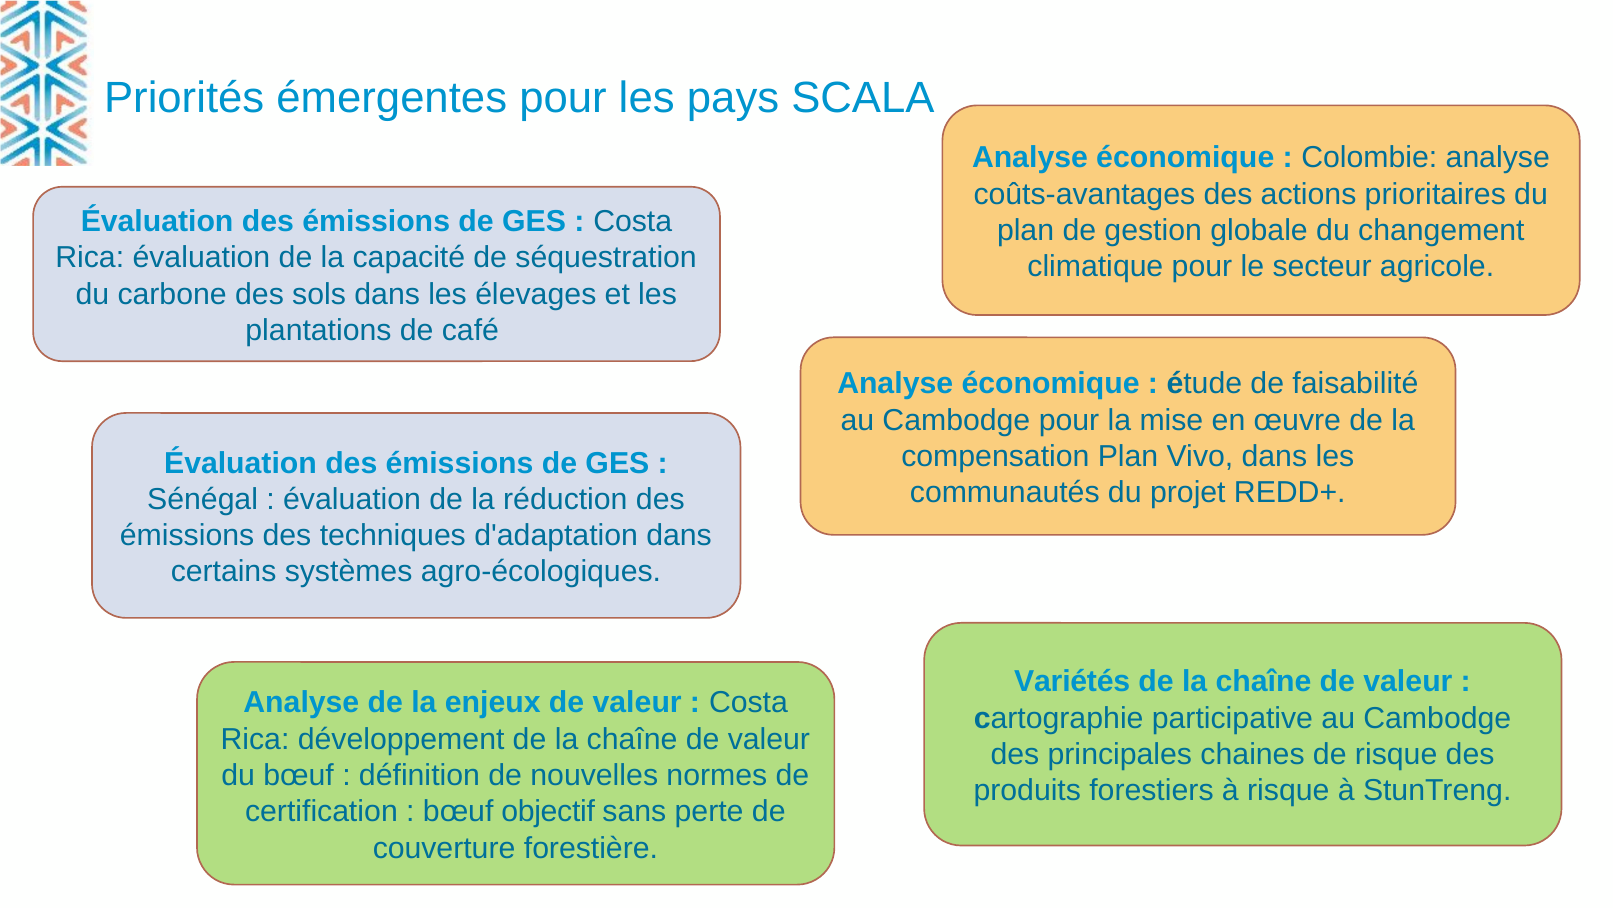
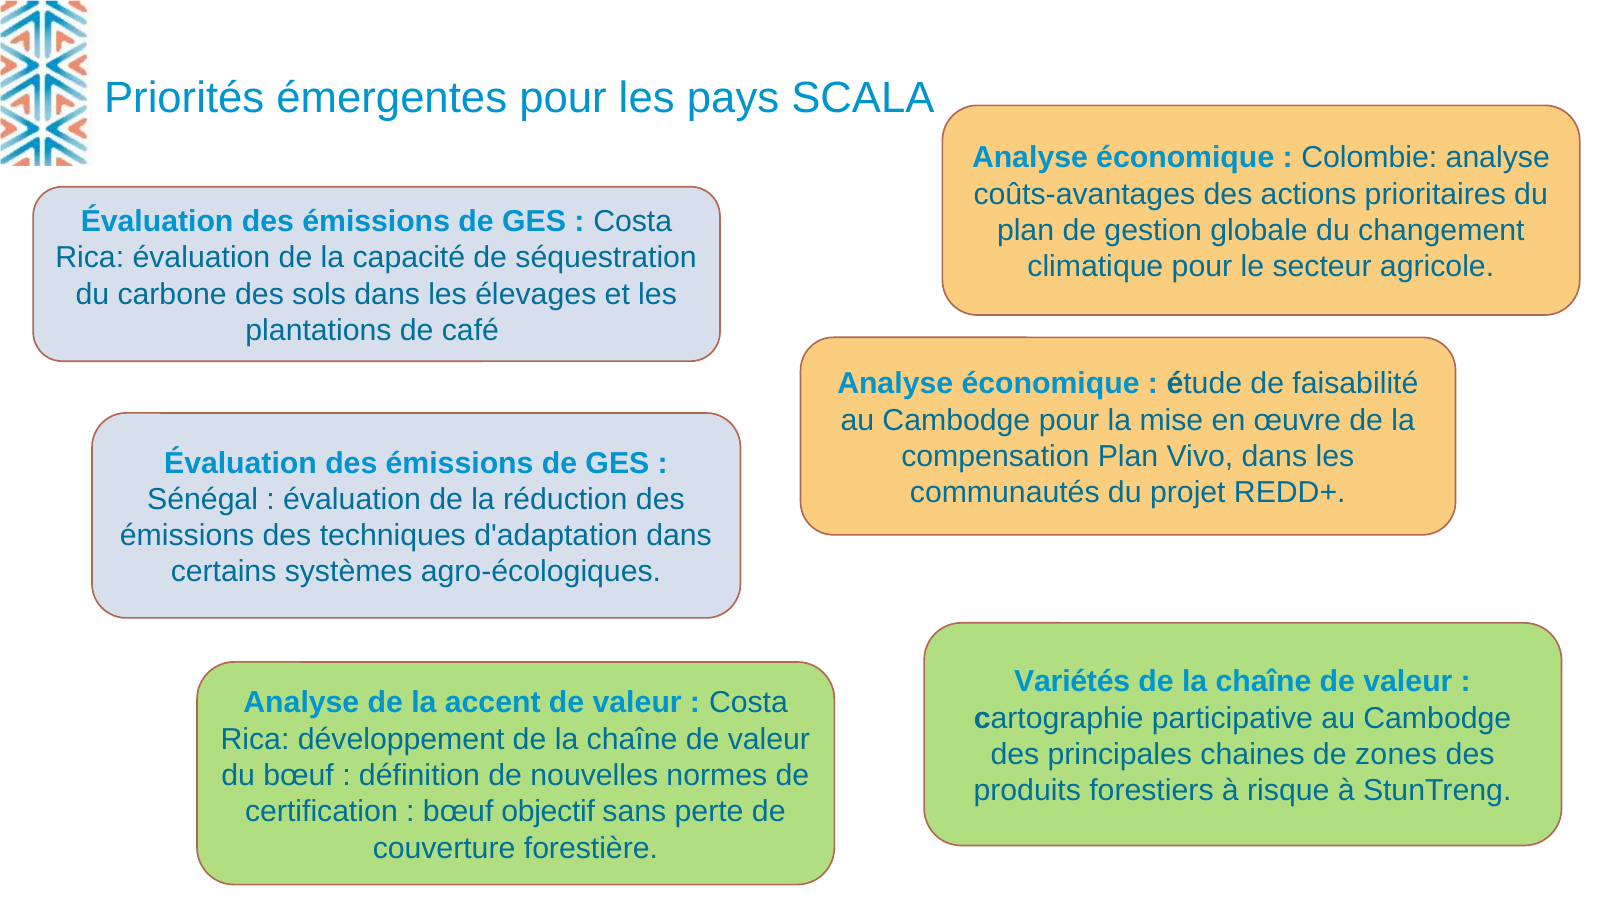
enjeux: enjeux -> accent
de risque: risque -> zones
